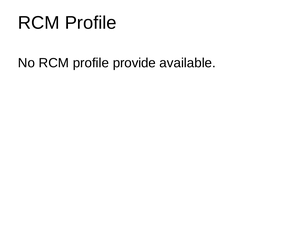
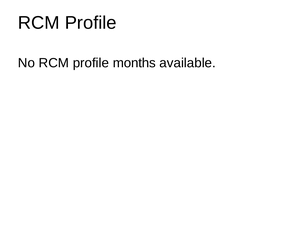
provide: provide -> months
